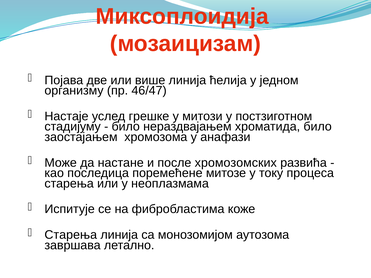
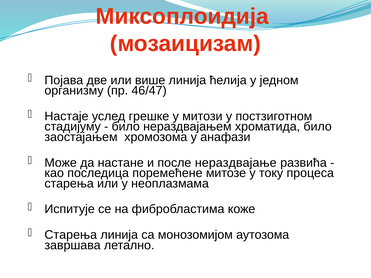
хромозомских: хромозомских -> нераздвајање
